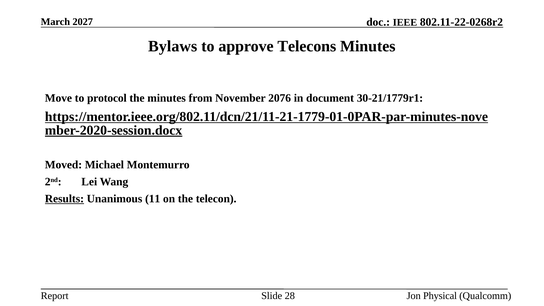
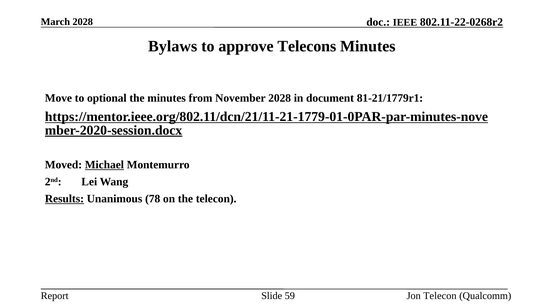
March 2027: 2027 -> 2028
protocol: protocol -> optional
November 2076: 2076 -> 2028
30-21/1779r1: 30-21/1779r1 -> 81-21/1779r1
Michael underline: none -> present
11: 11 -> 78
28: 28 -> 59
Jon Physical: Physical -> Telecon
